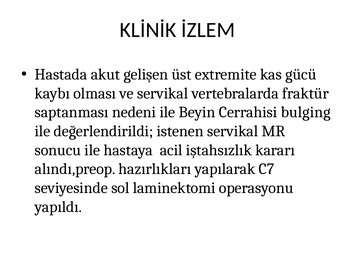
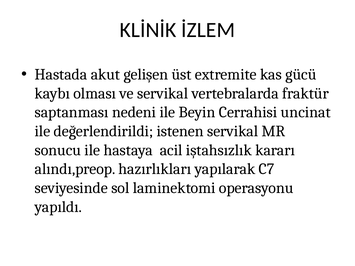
bulging: bulging -> uncinat
